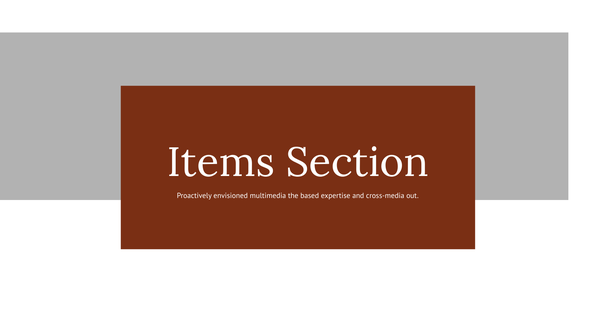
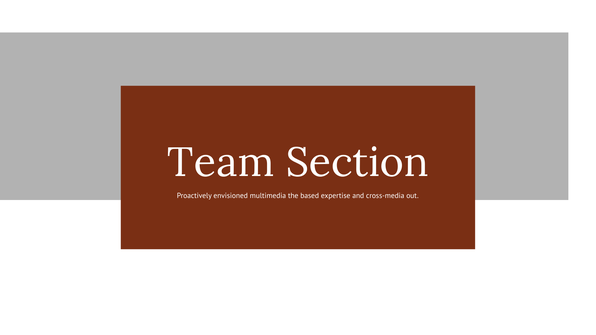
Items: Items -> Team
